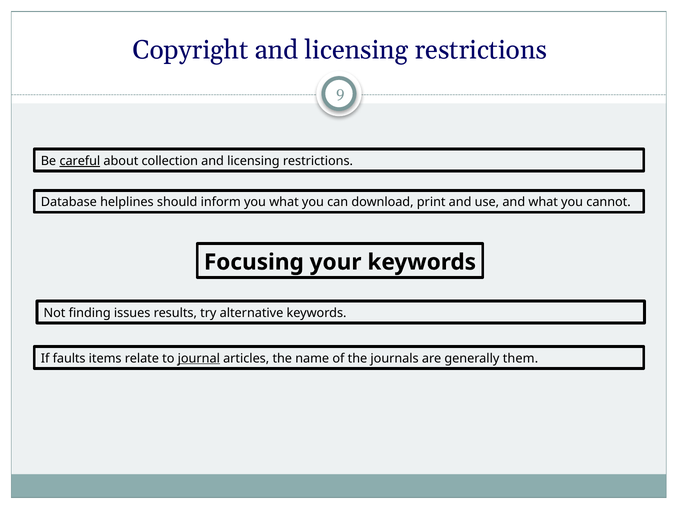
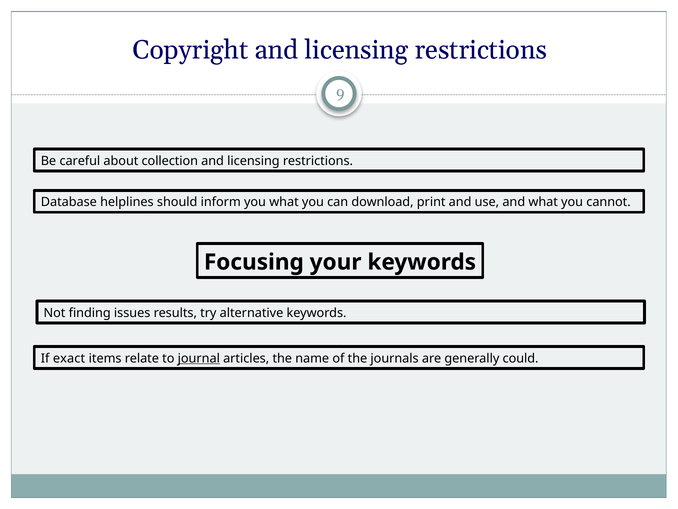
careful underline: present -> none
faults: faults -> exact
them: them -> could
